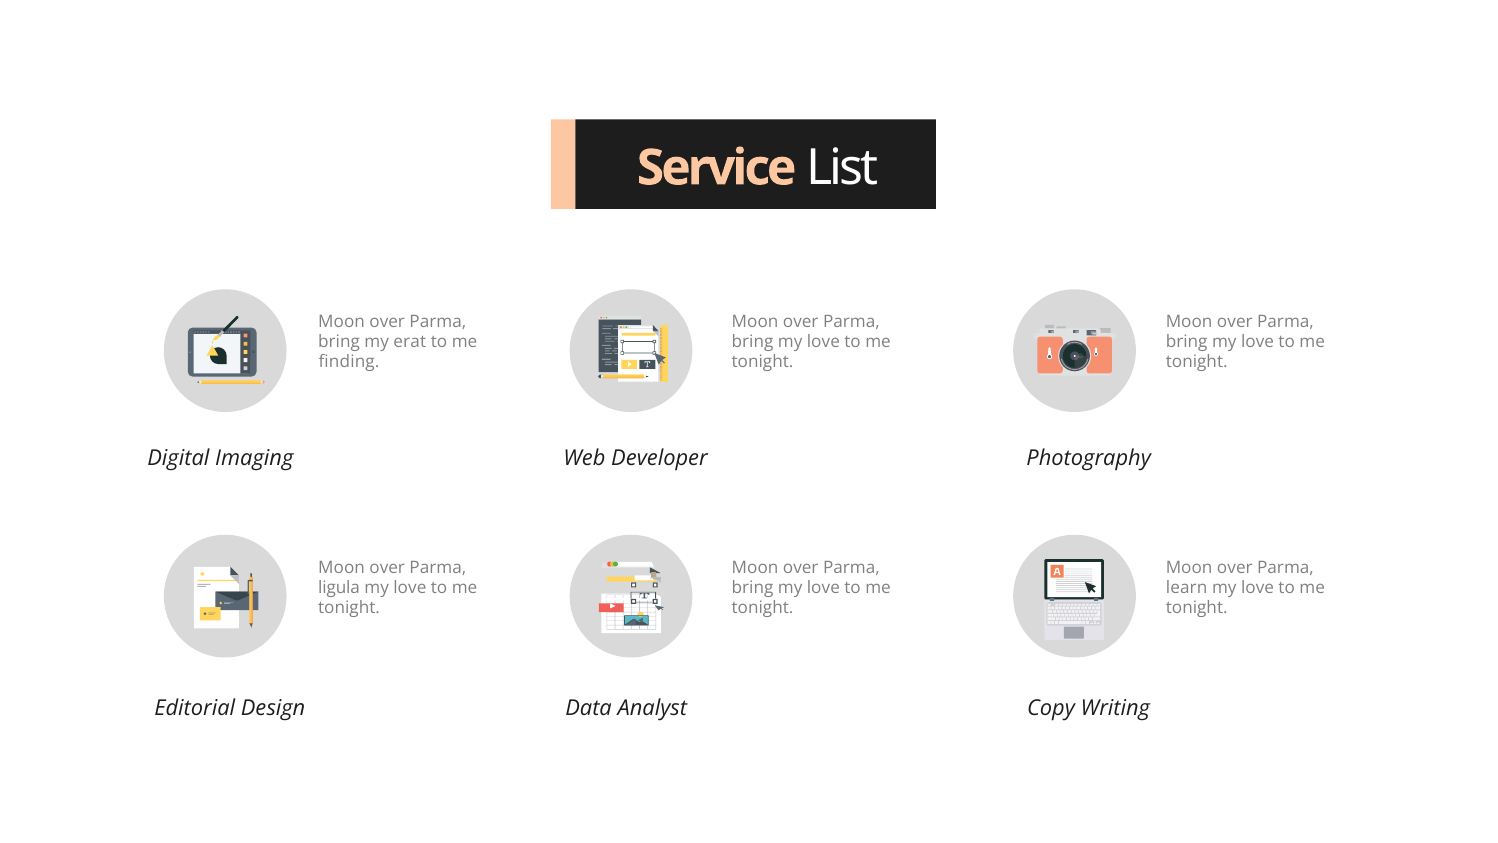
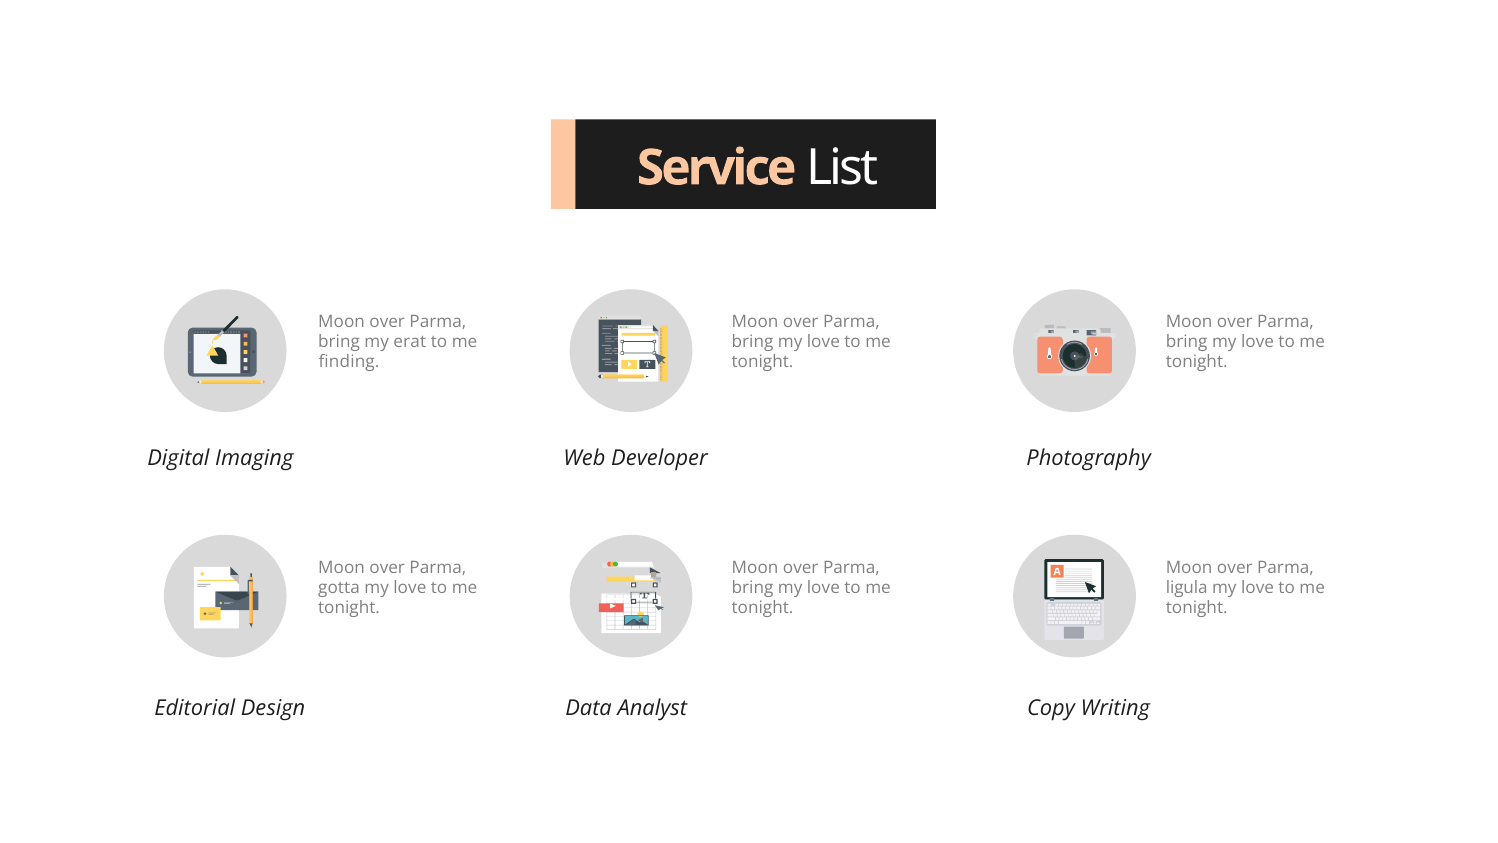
ligula: ligula -> gotta
learn: learn -> ligula
